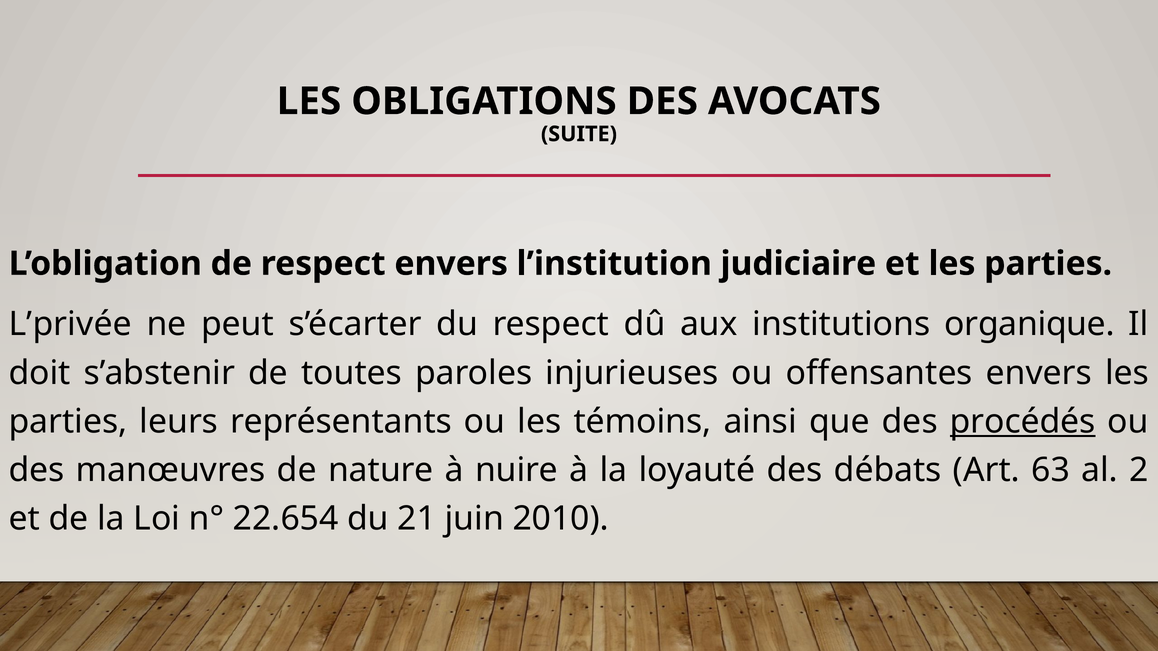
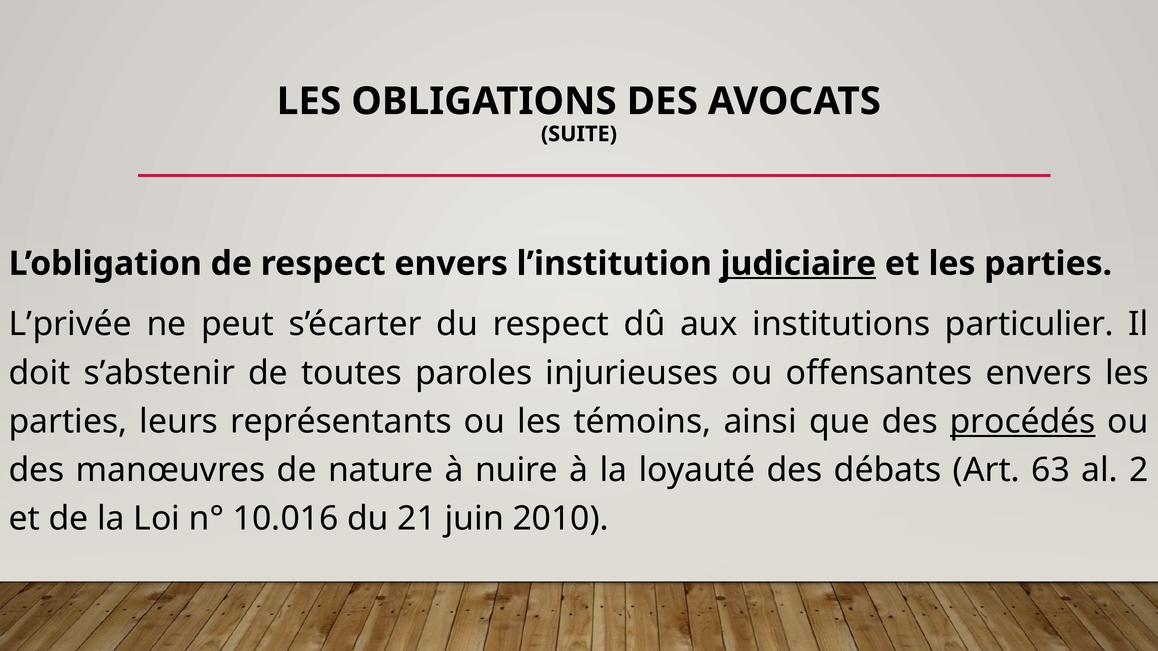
judiciaire underline: none -> present
organique: organique -> particulier
22.654: 22.654 -> 10.016
